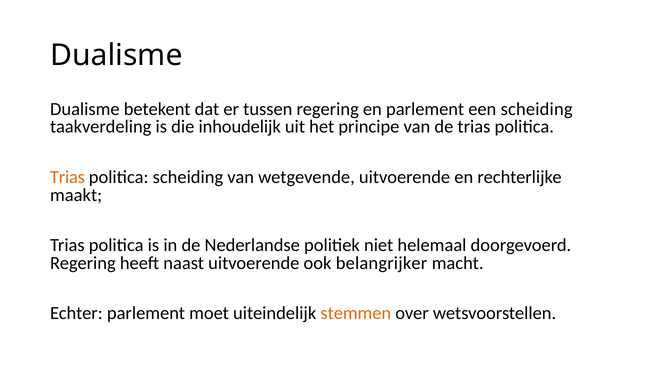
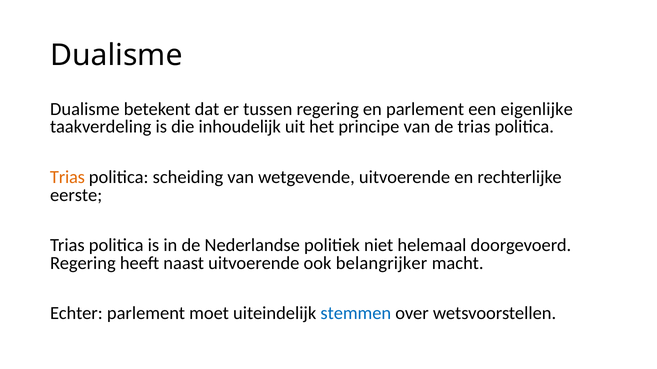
een scheiding: scheiding -> eigenlijke
maakt: maakt -> eerste
stemmen colour: orange -> blue
